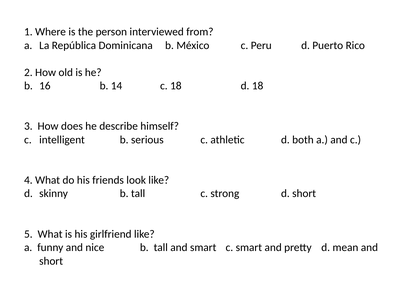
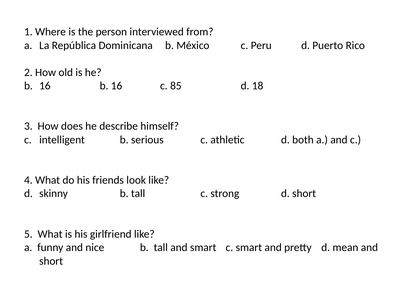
16 b 14: 14 -> 16
c 18: 18 -> 85
